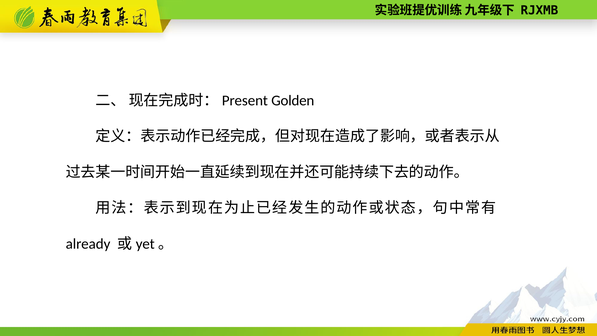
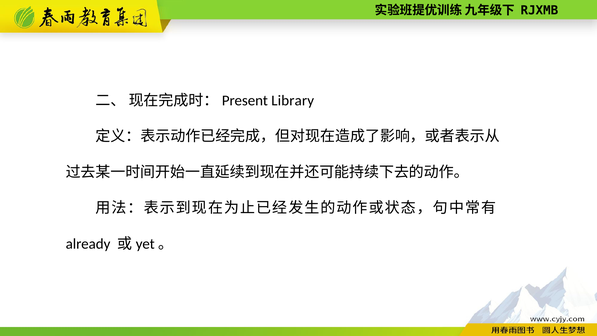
Golden: Golden -> Library
